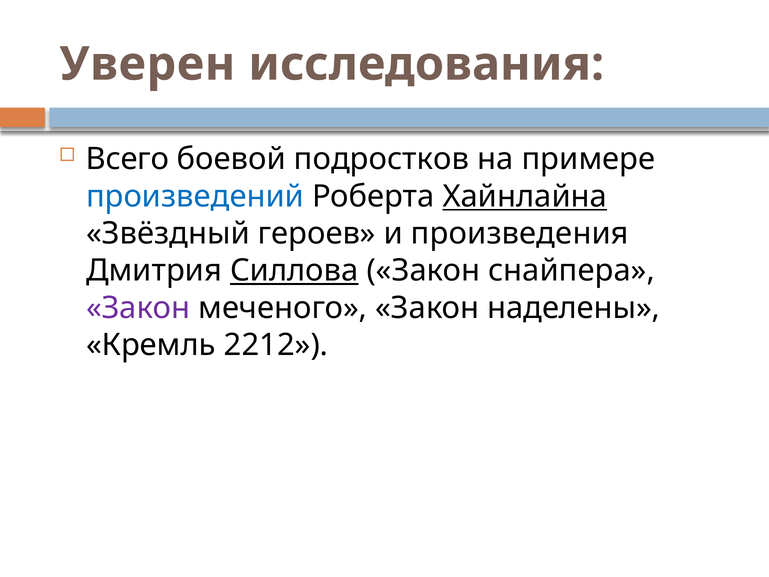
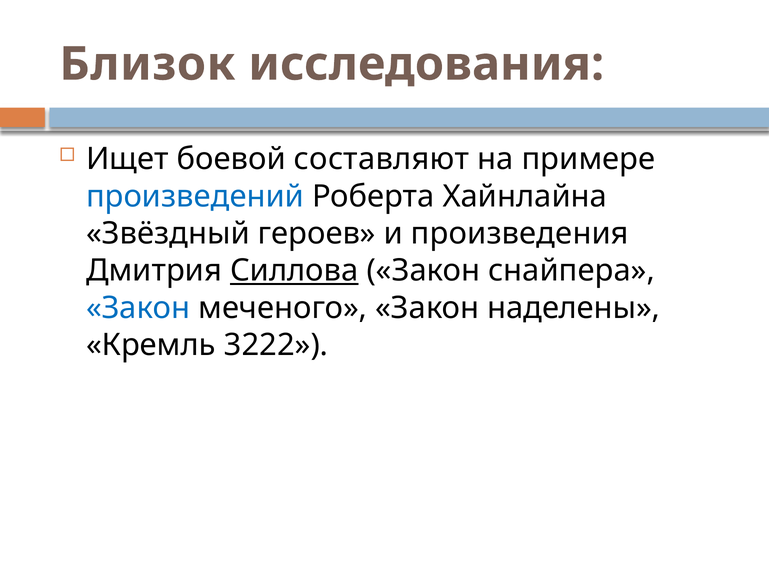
Уверен: Уверен -> Близок
Всего: Всего -> Ищет
подростков: подростков -> составляют
Хайнлайна underline: present -> none
Закон at (138, 308) colour: purple -> blue
2212: 2212 -> 3222
